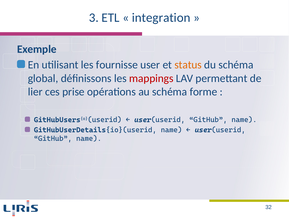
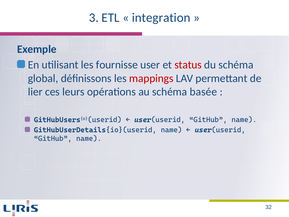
status colour: orange -> red
prise: prise -> leurs
forme: forme -> basée
